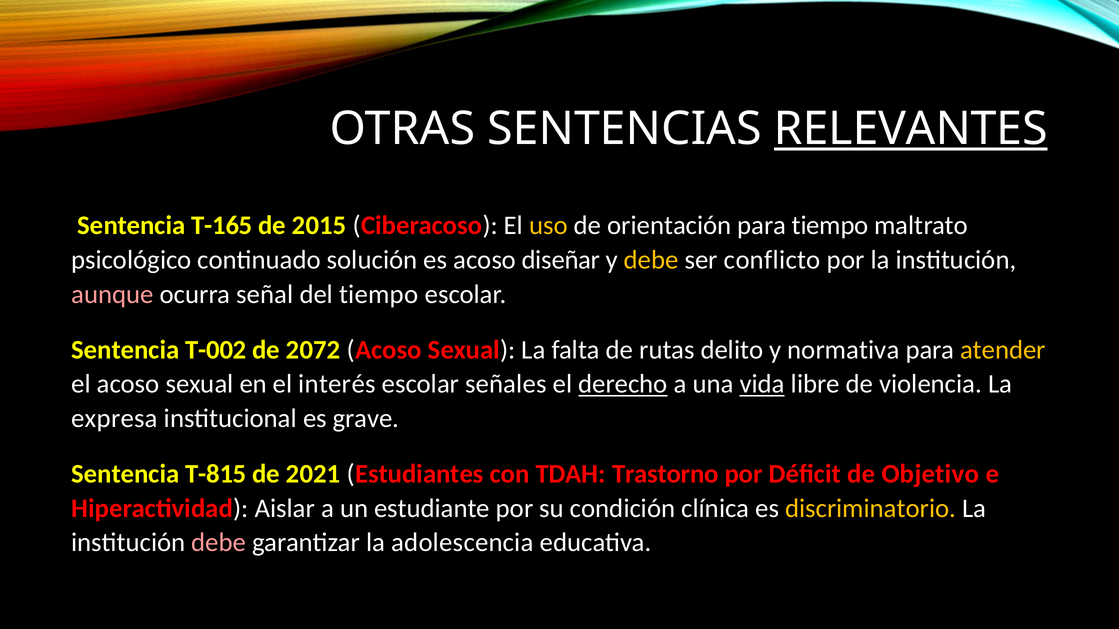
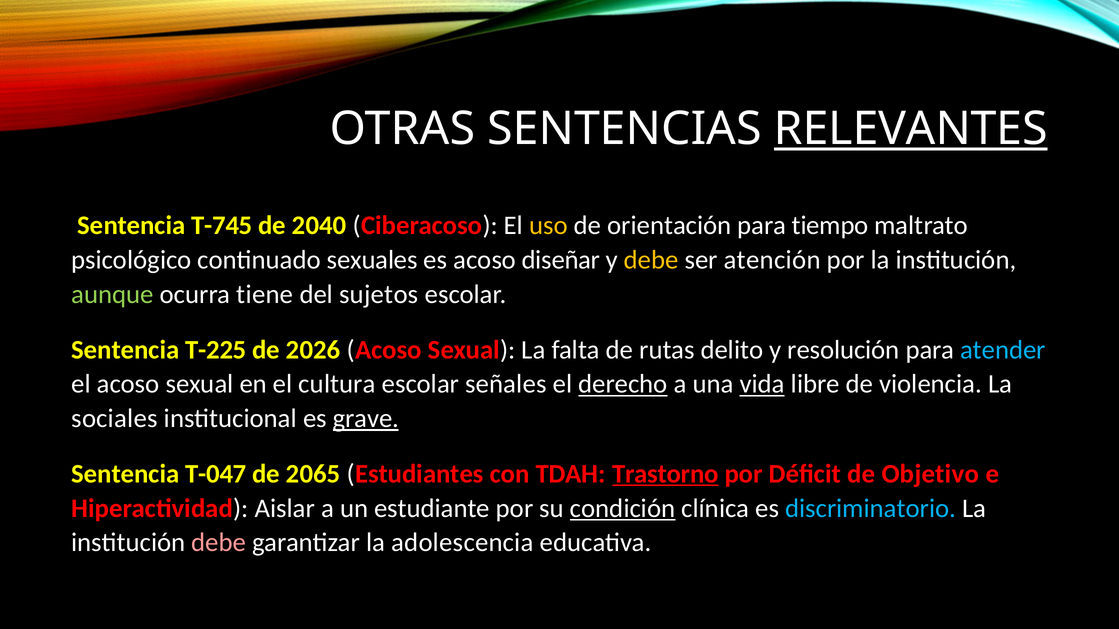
T-165: T-165 -> T-745
2015: 2015 -> 2040
solución: solución -> sexuales
conflicto: conflicto -> atención
aunque colour: pink -> light green
señal: señal -> tiene
del tiempo: tiempo -> sujetos
T-002: T-002 -> T-225
2072: 2072 -> 2026
normativa: normativa -> resolución
atender colour: yellow -> light blue
interés: interés -> cultura
expresa: expresa -> sociales
grave underline: none -> present
T-815: T-815 -> T-047
2021: 2021 -> 2065
Trastorno underline: none -> present
condición underline: none -> present
discriminatorio colour: yellow -> light blue
